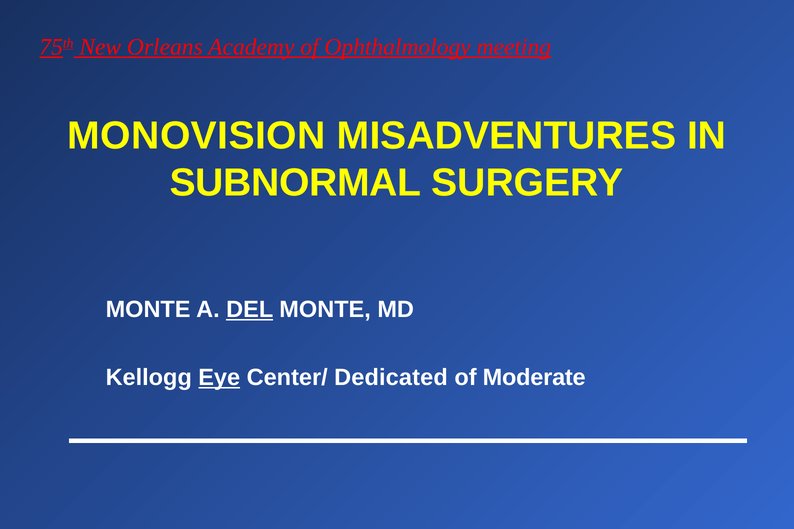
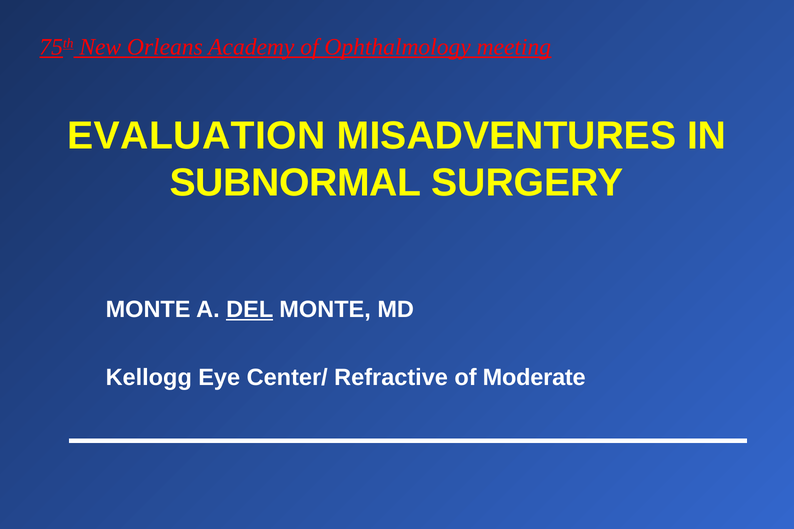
MONOVISION: MONOVISION -> EVALUATION
Eye underline: present -> none
Dedicated: Dedicated -> Refractive
